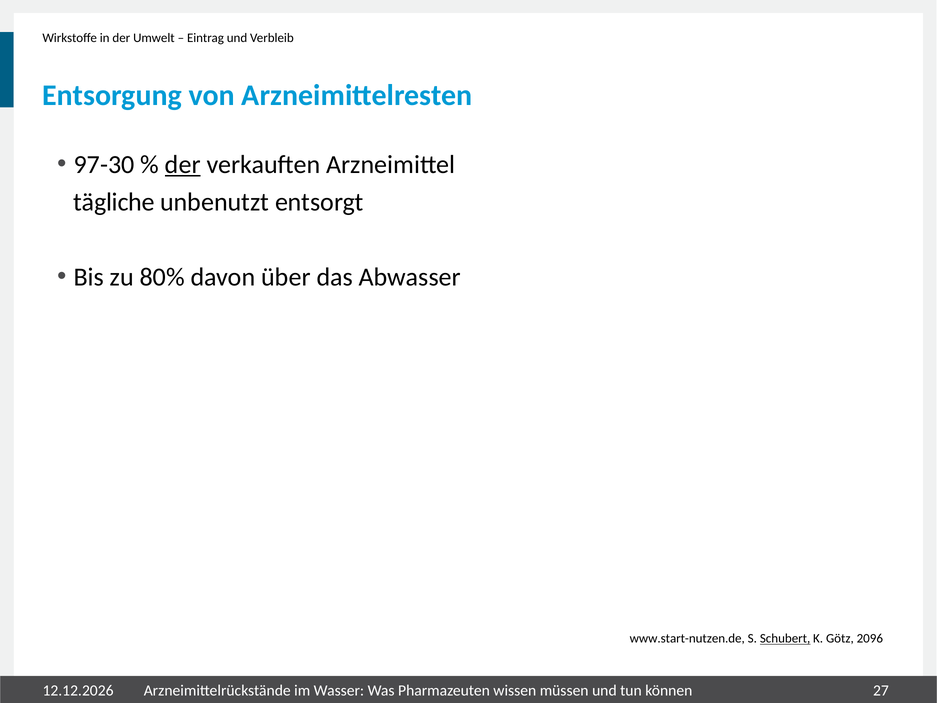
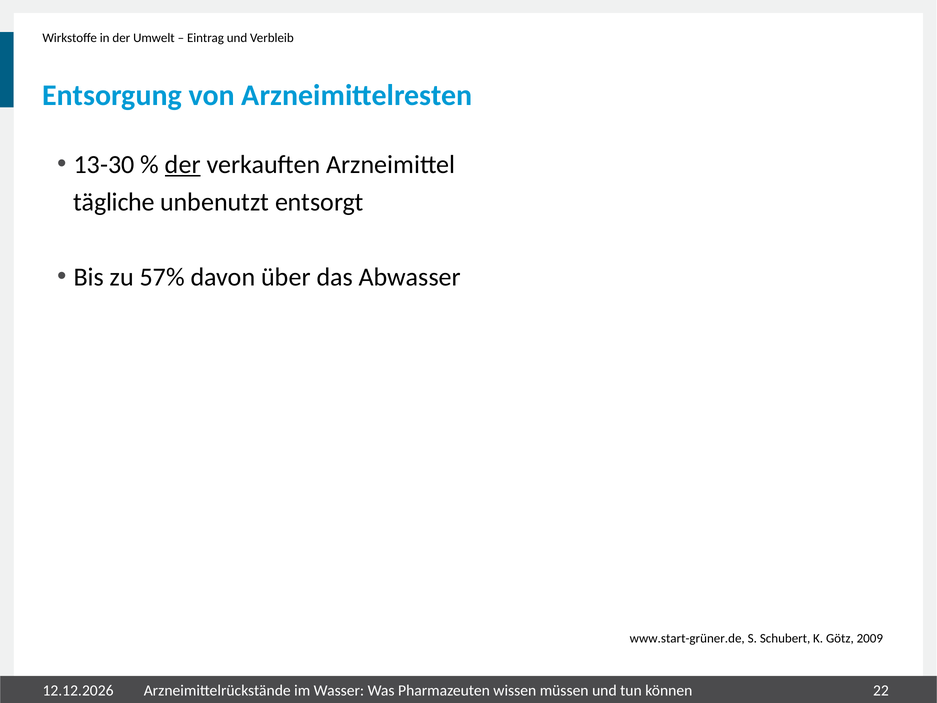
97-30: 97-30 -> 13-30
80%: 80% -> 57%
www.start-nutzen.de: www.start-nutzen.de -> www.start-grüner.de
Schubert underline: present -> none
2096: 2096 -> 2009
27: 27 -> 22
